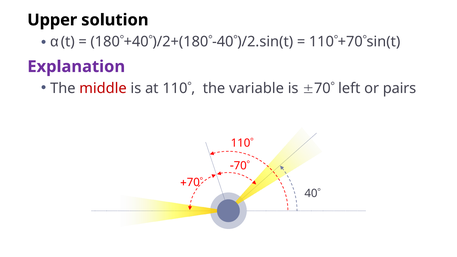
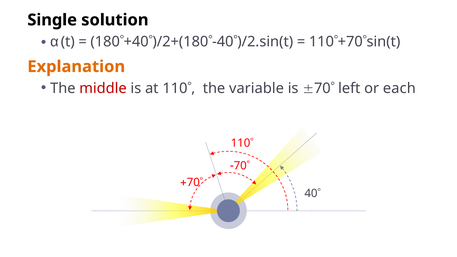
Upper: Upper -> Single
Explanation colour: purple -> orange
pairs: pairs -> each
